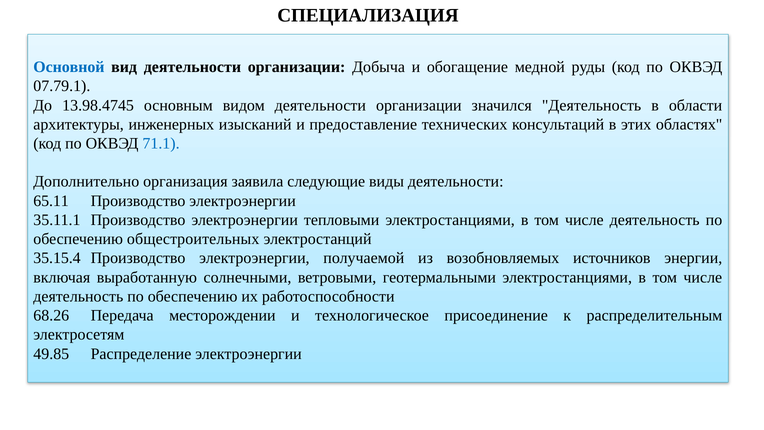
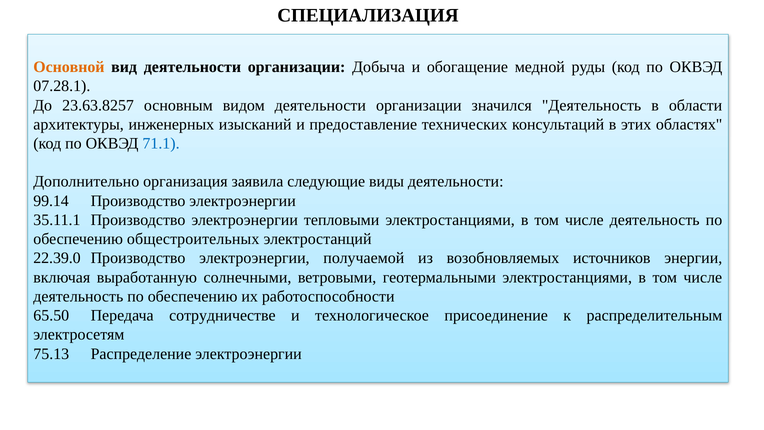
Основной colour: blue -> orange
07.79.1: 07.79.1 -> 07.28.1
13.98.4745: 13.98.4745 -> 23.63.8257
65.11: 65.11 -> 99.14
35.15.4: 35.15.4 -> 22.39.0
68.26: 68.26 -> 65.50
месторождении: месторождении -> сотрудничестве
49.85: 49.85 -> 75.13
